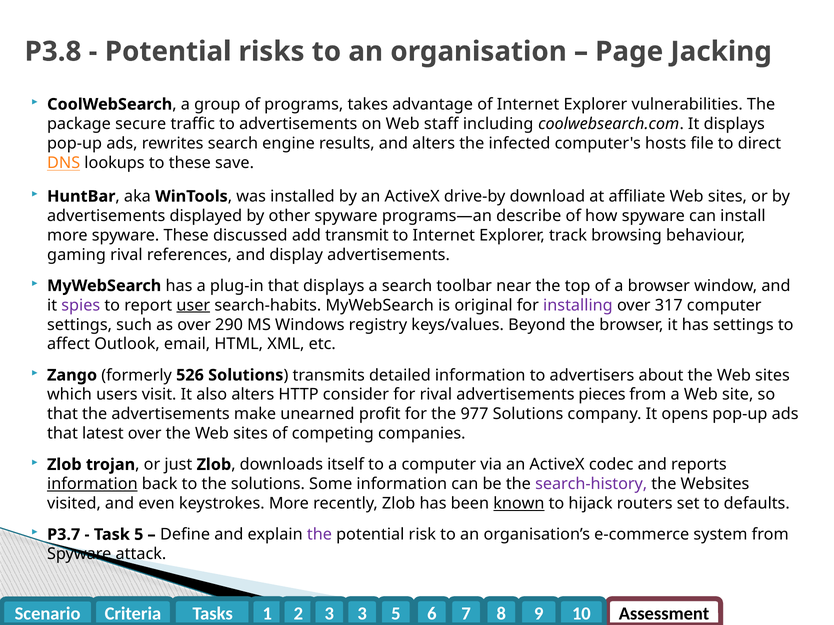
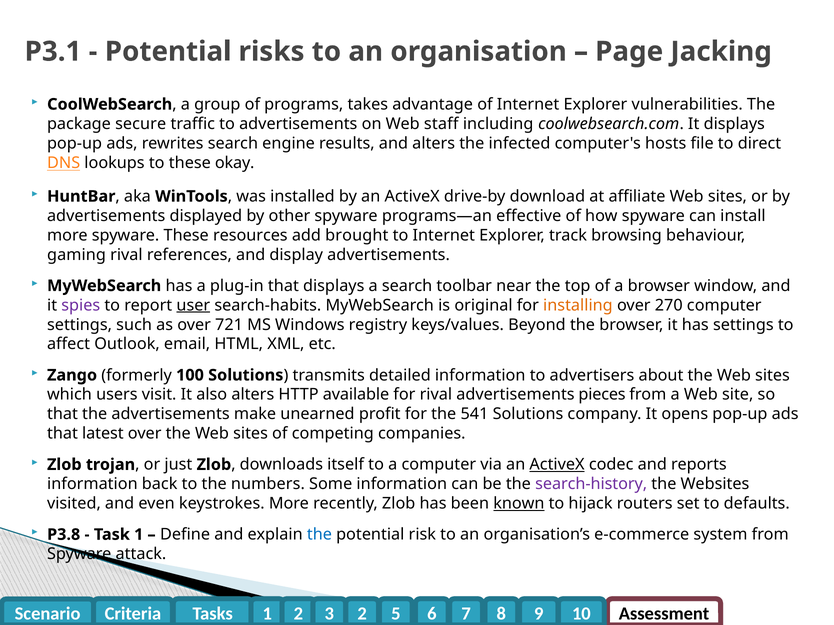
P3.8: P3.8 -> P3.1
save: save -> okay
describe: describe -> effective
discussed: discussed -> resources
transmit: transmit -> brought
installing colour: purple -> orange
317: 317 -> 270
290: 290 -> 721
526: 526 -> 100
consider: consider -> available
977: 977 -> 541
ActiveX at (557, 465) underline: none -> present
information at (92, 484) underline: present -> none
the solutions: solutions -> numbers
P3.7: P3.7 -> P3.8
Task 5: 5 -> 1
the at (319, 535) colour: purple -> blue
3 at (362, 614): 3 -> 2
